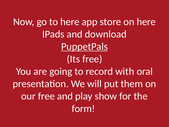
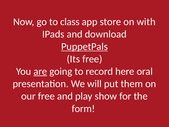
to here: here -> class
on here: here -> with
are underline: none -> present
with: with -> here
